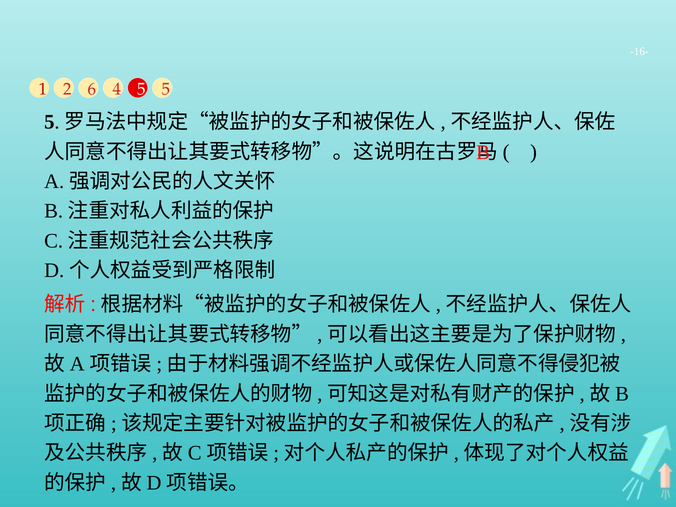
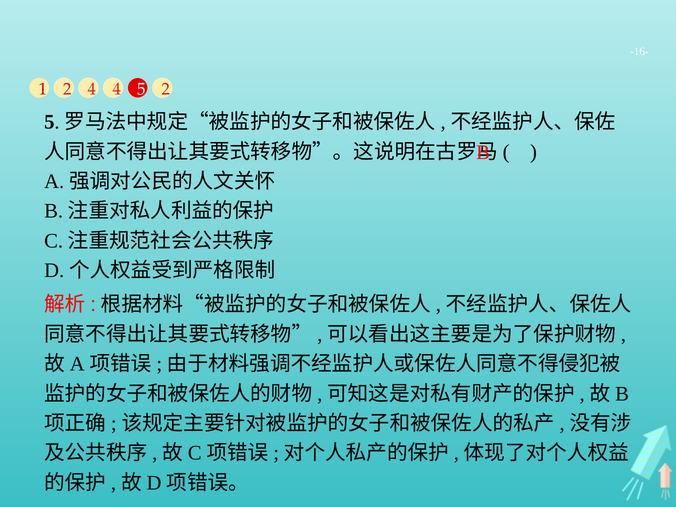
2 6: 6 -> 4
5 5: 5 -> 2
